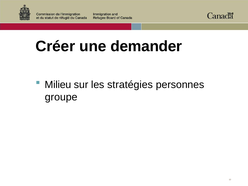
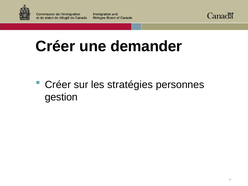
Milieu at (58, 85): Milieu -> Créer
groupe: groupe -> gestion
